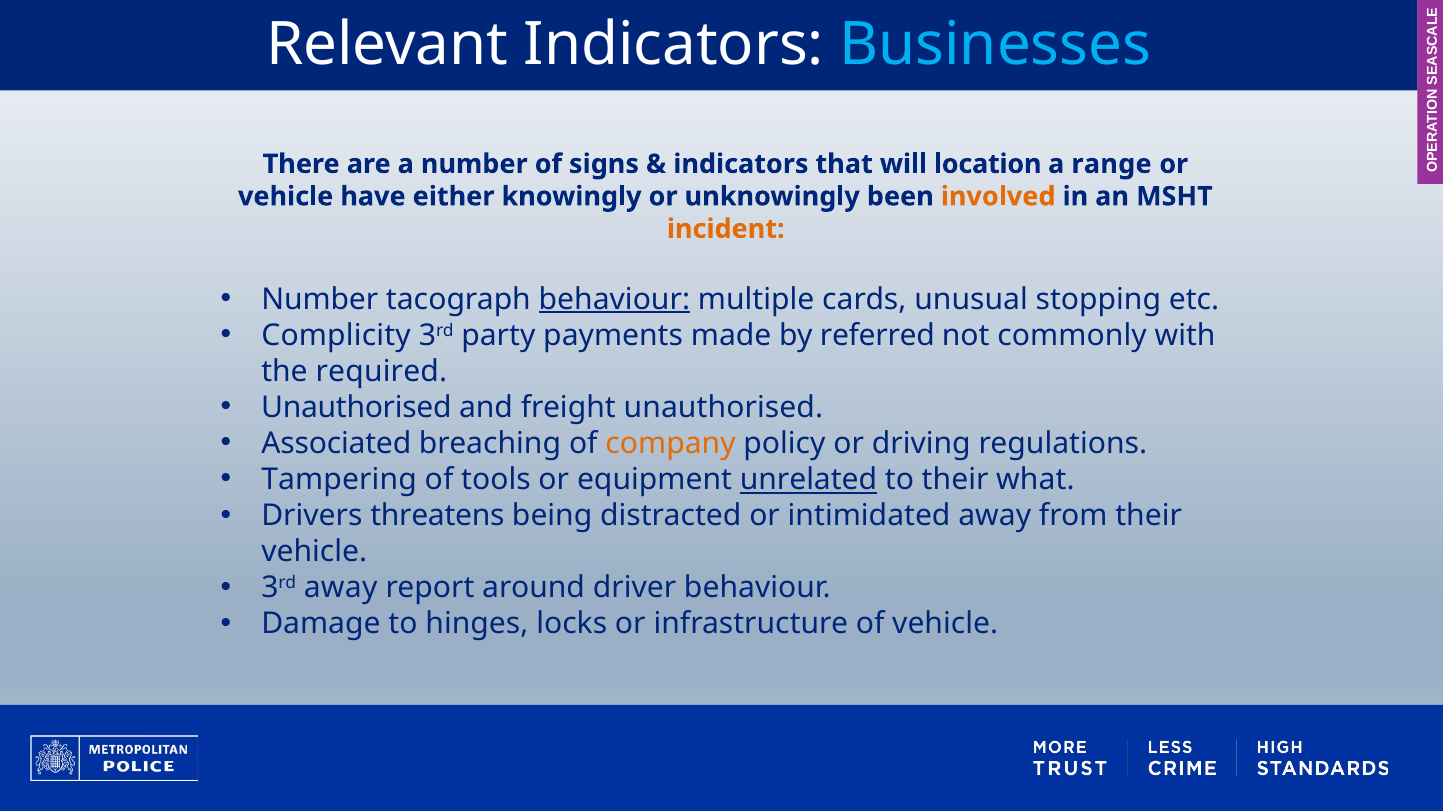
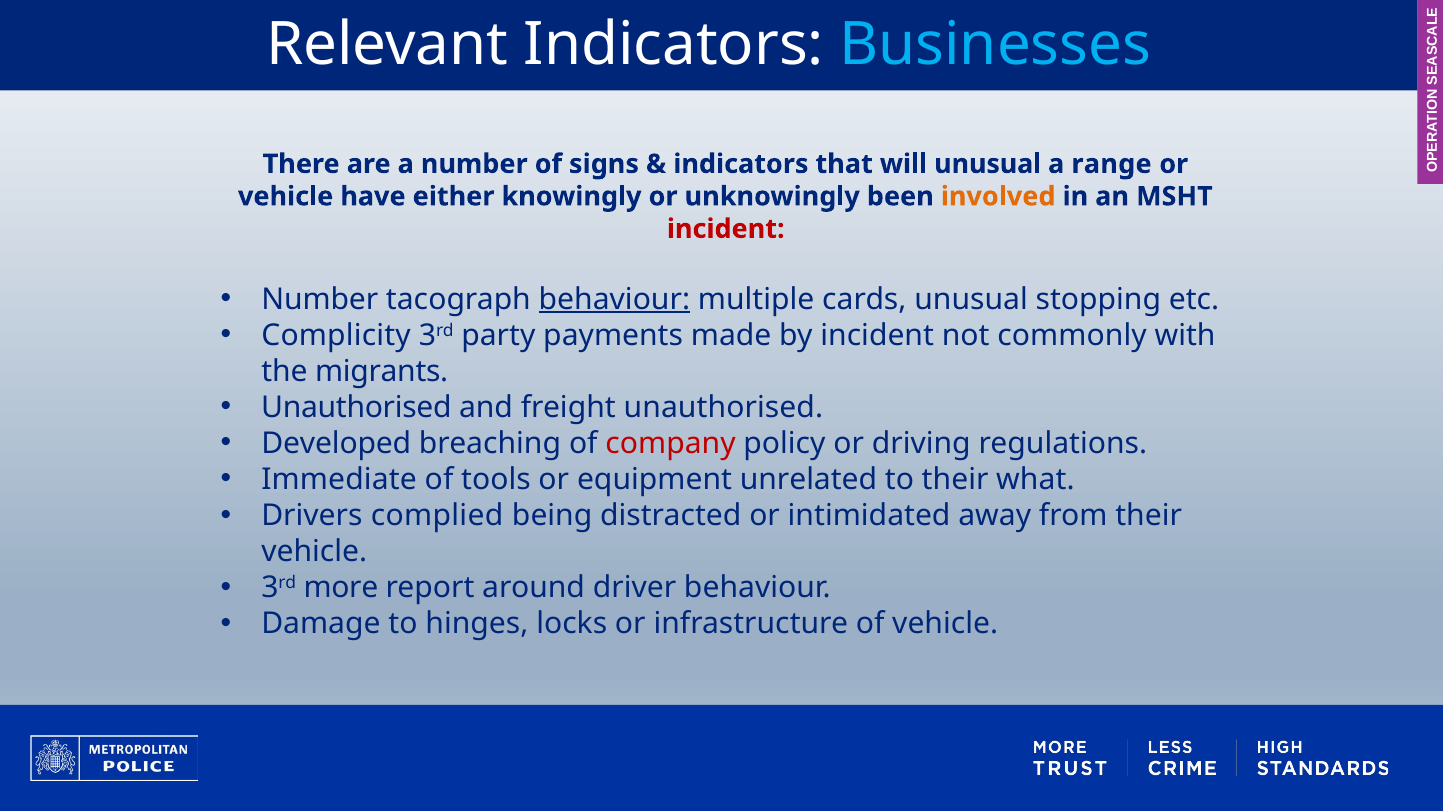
will location: location -> unusual
incident at (726, 229) colour: orange -> red
by referred: referred -> incident
required: required -> migrants
Associated: Associated -> Developed
company colour: orange -> red
Tampering: Tampering -> Immediate
unrelated underline: present -> none
threatens: threatens -> complied
3rd away: away -> more
